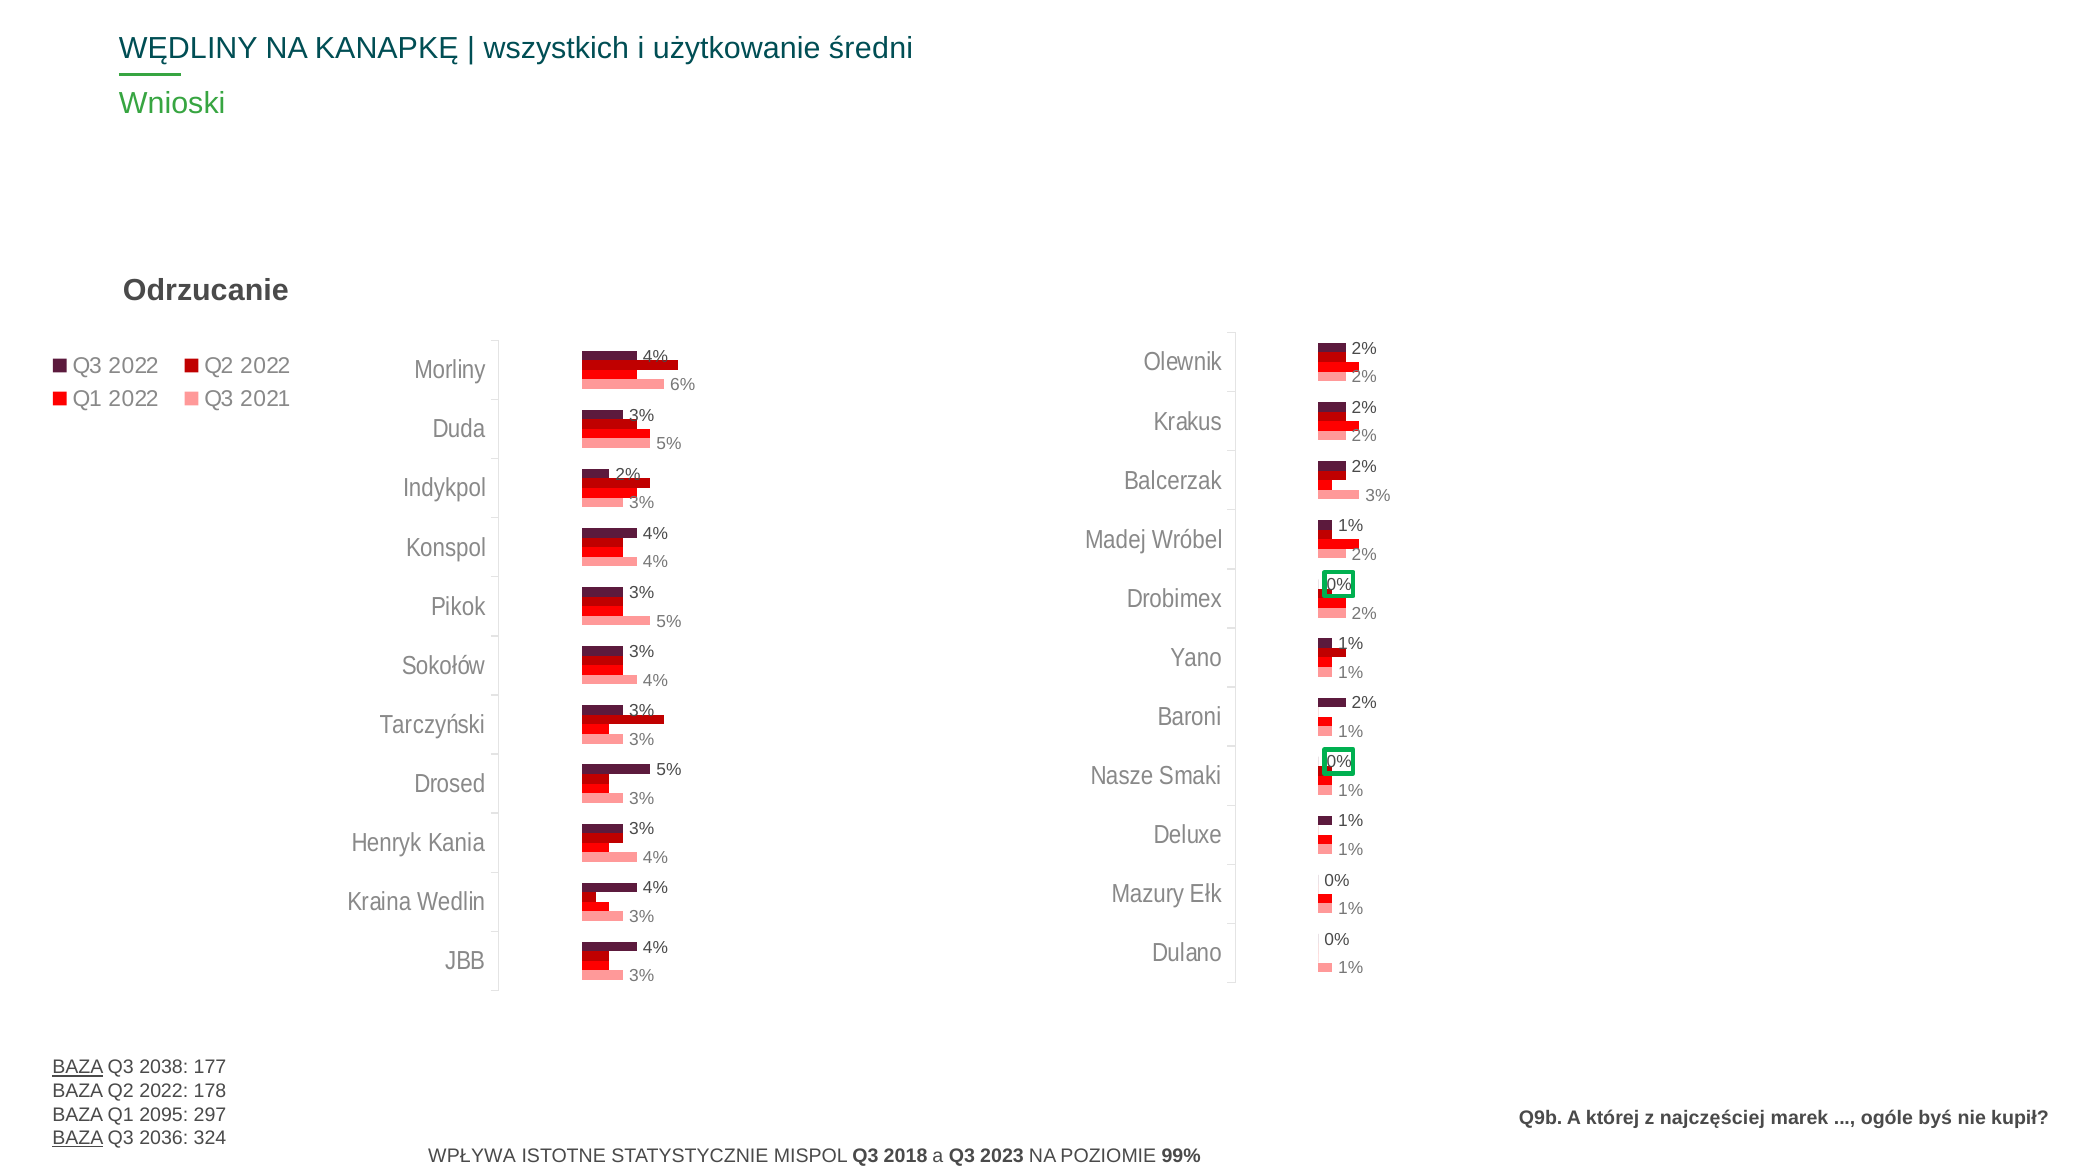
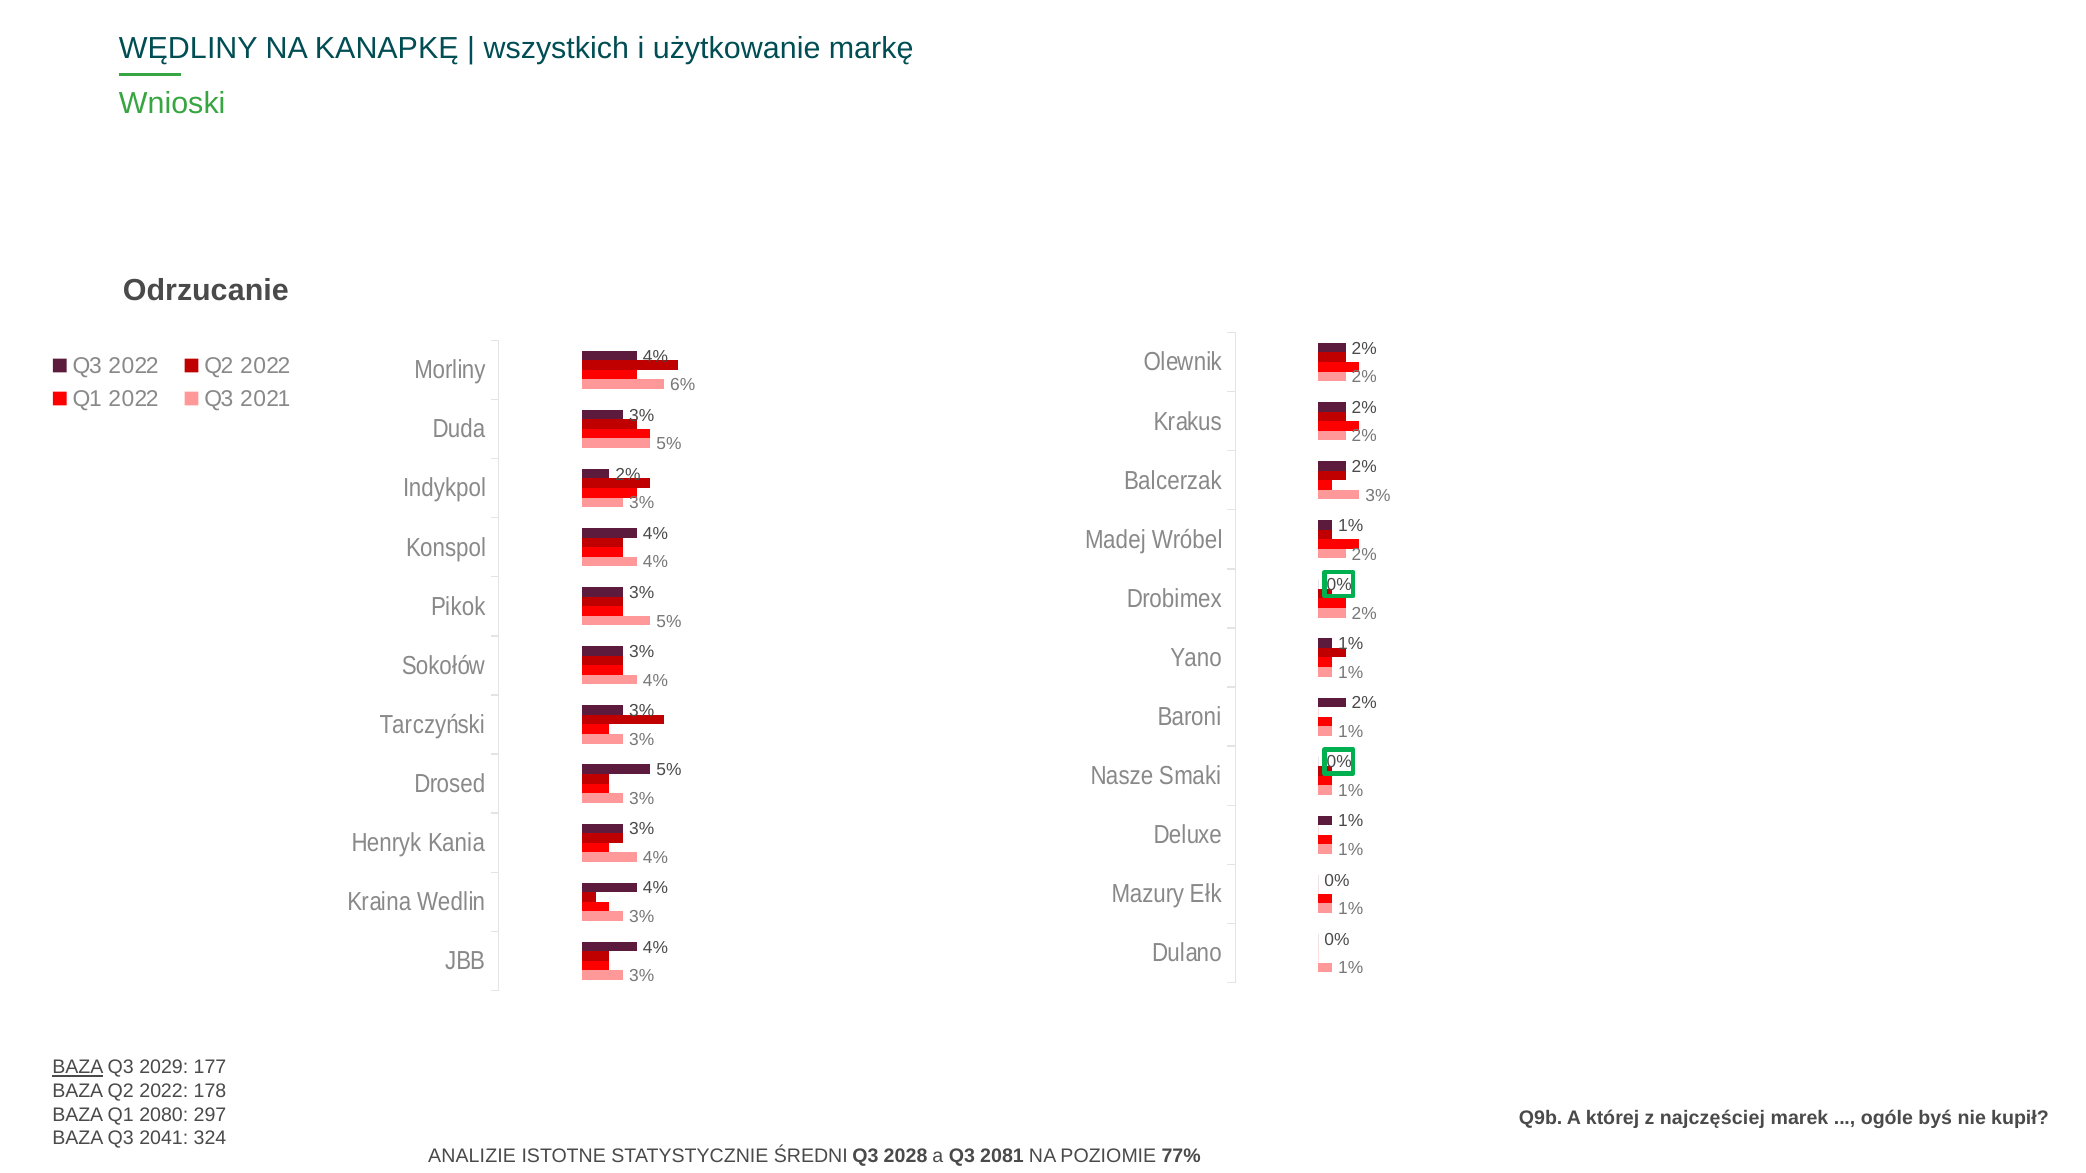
średni: średni -> markę
2038: 2038 -> 2029
2095: 2095 -> 2080
BAZA at (78, 1138) underline: present -> none
2036: 2036 -> 2041
WPŁYWA: WPŁYWA -> ANALIZIE
MISPOL: MISPOL -> ŚREDNI
2018: 2018 -> 2028
2023: 2023 -> 2081
99%: 99% -> 77%
